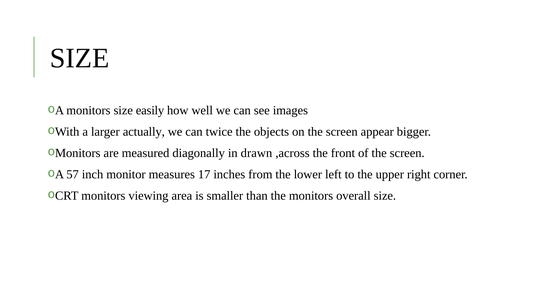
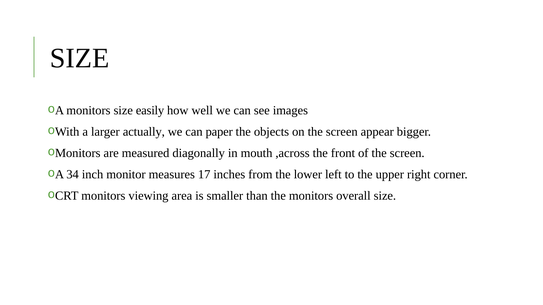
twice: twice -> paper
drawn: drawn -> mouth
57: 57 -> 34
